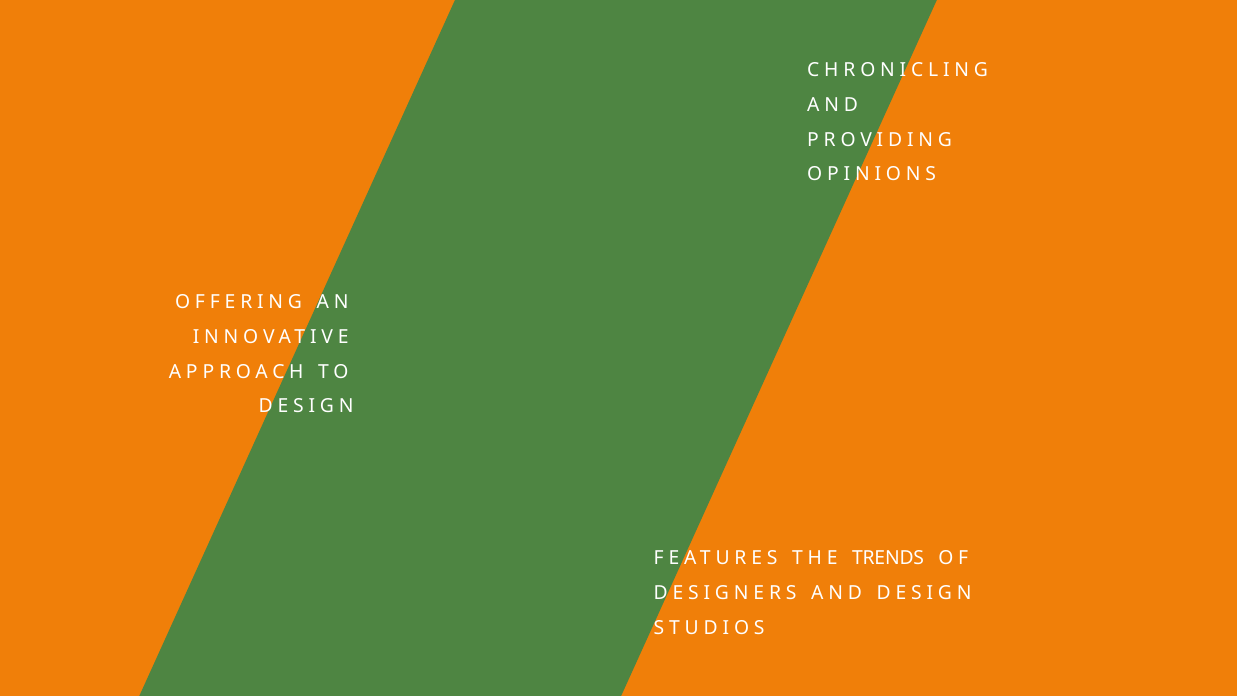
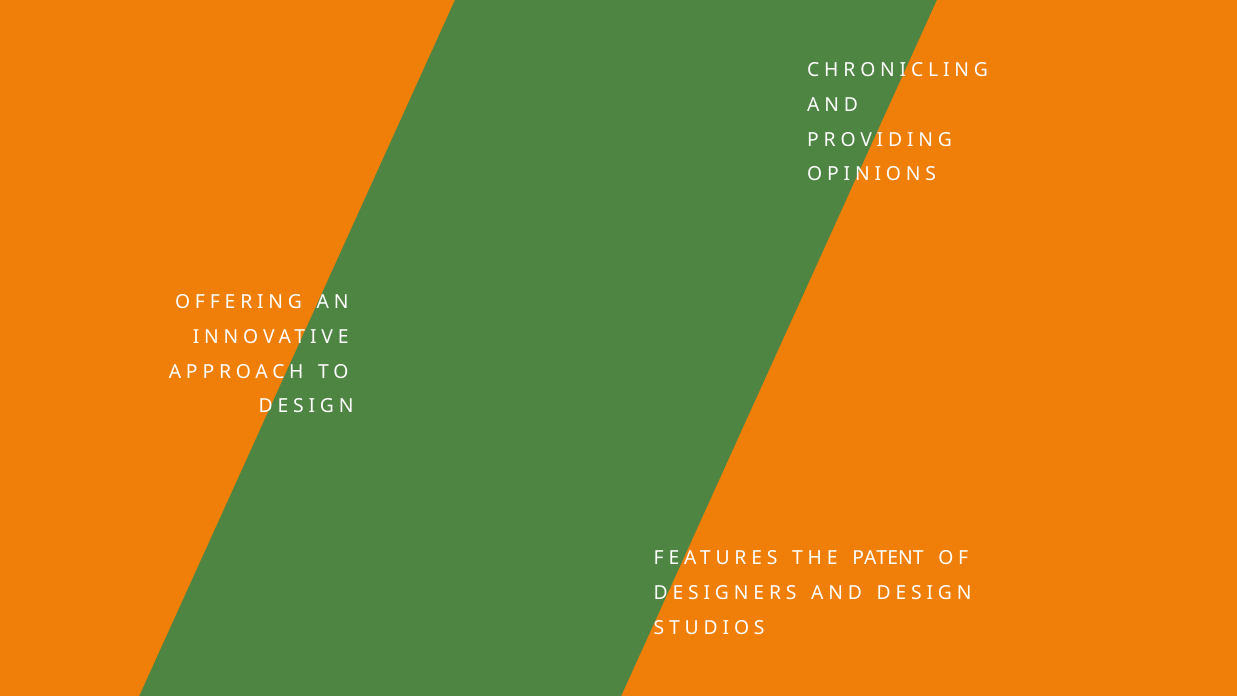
TRENDS: TRENDS -> PATENT
